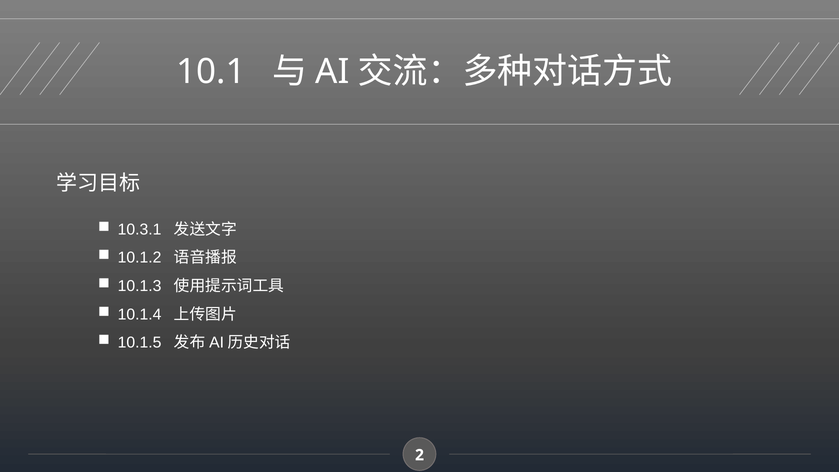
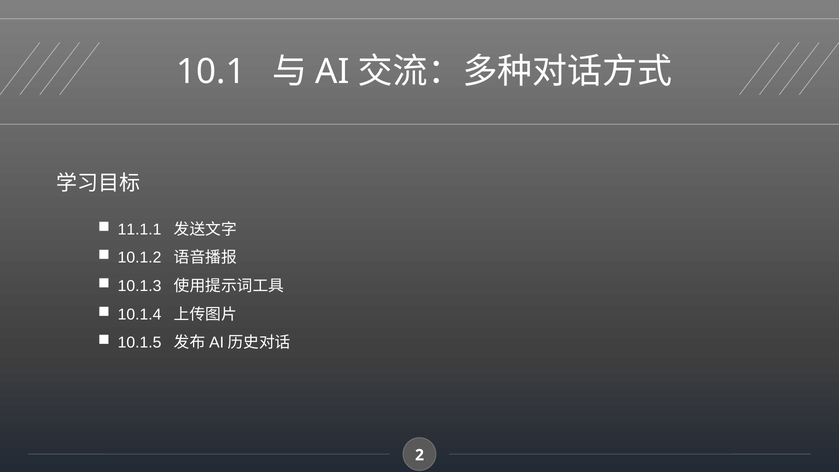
10.3.1: 10.3.1 -> 11.1.1
